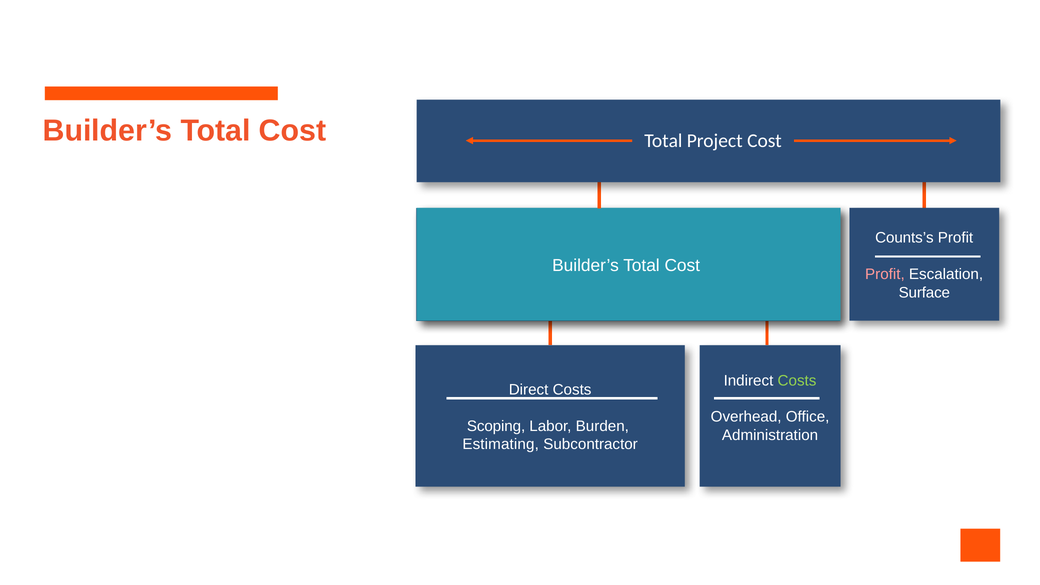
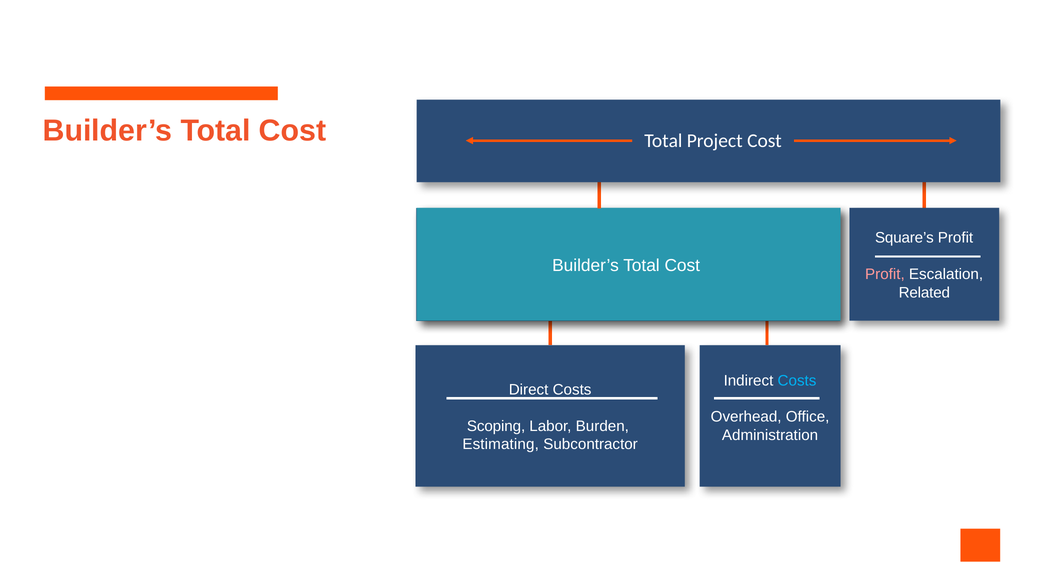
Counts’s: Counts’s -> Square’s
Surface: Surface -> Related
Costs at (797, 381) colour: light green -> light blue
